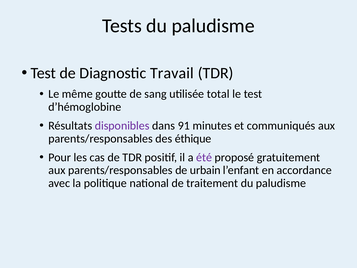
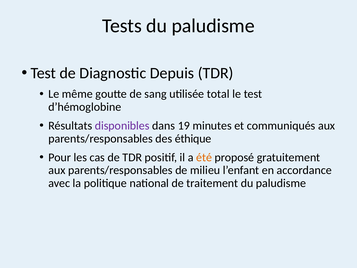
Travail: Travail -> Depuis
91: 91 -> 19
été colour: purple -> orange
urbain: urbain -> milieu
